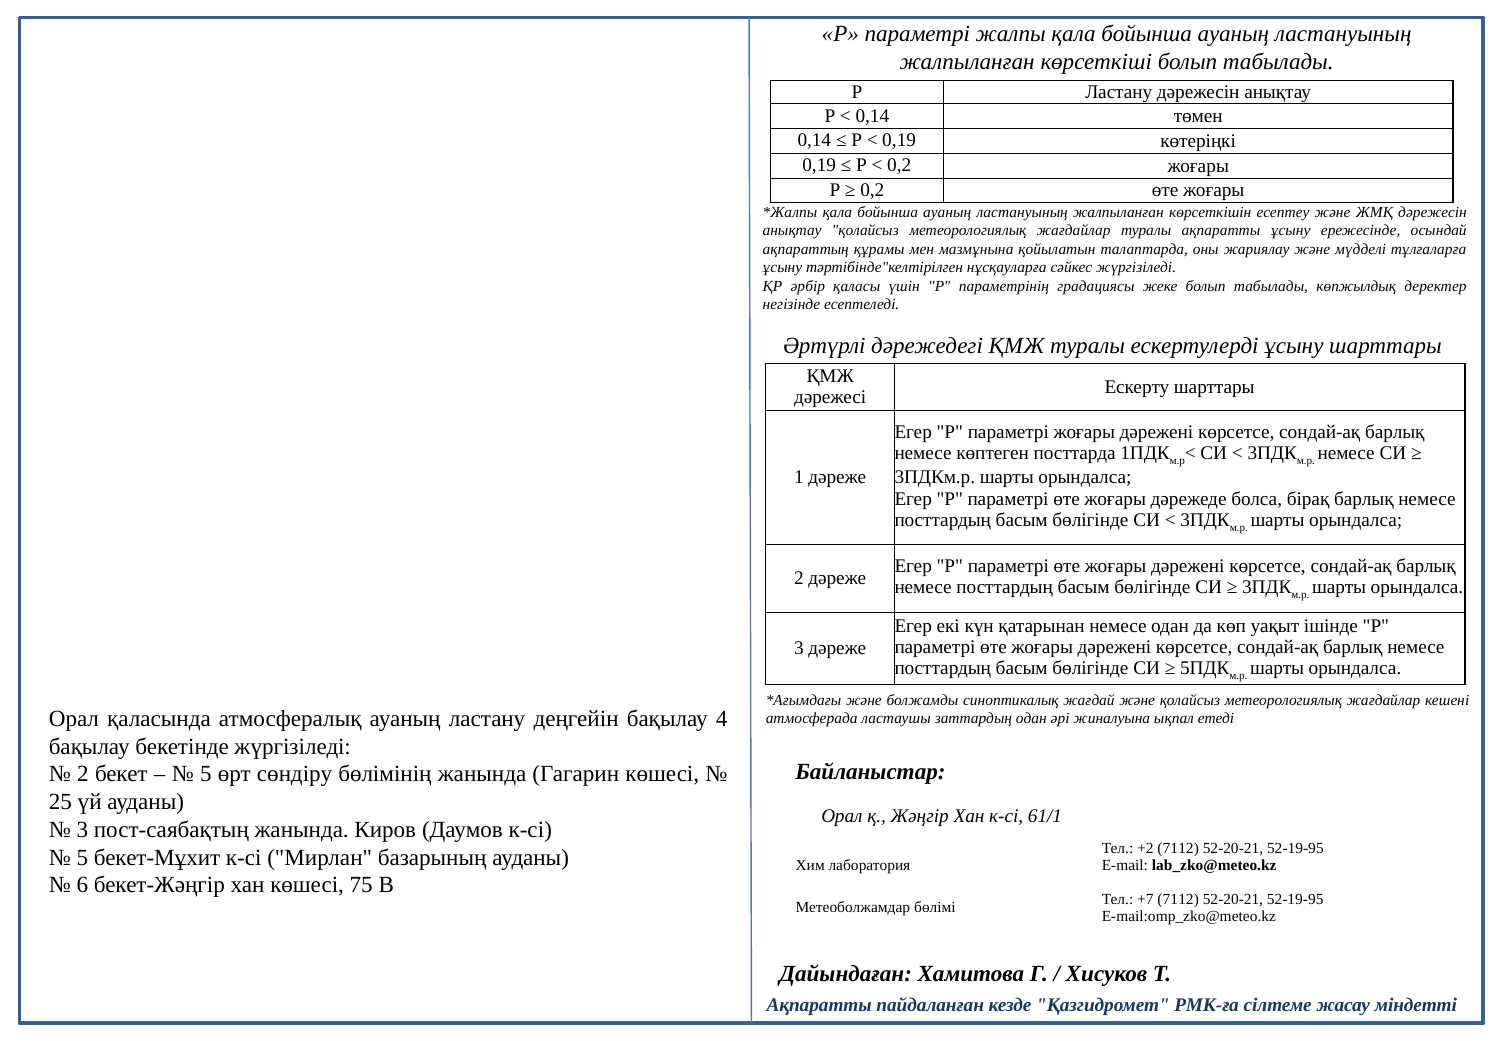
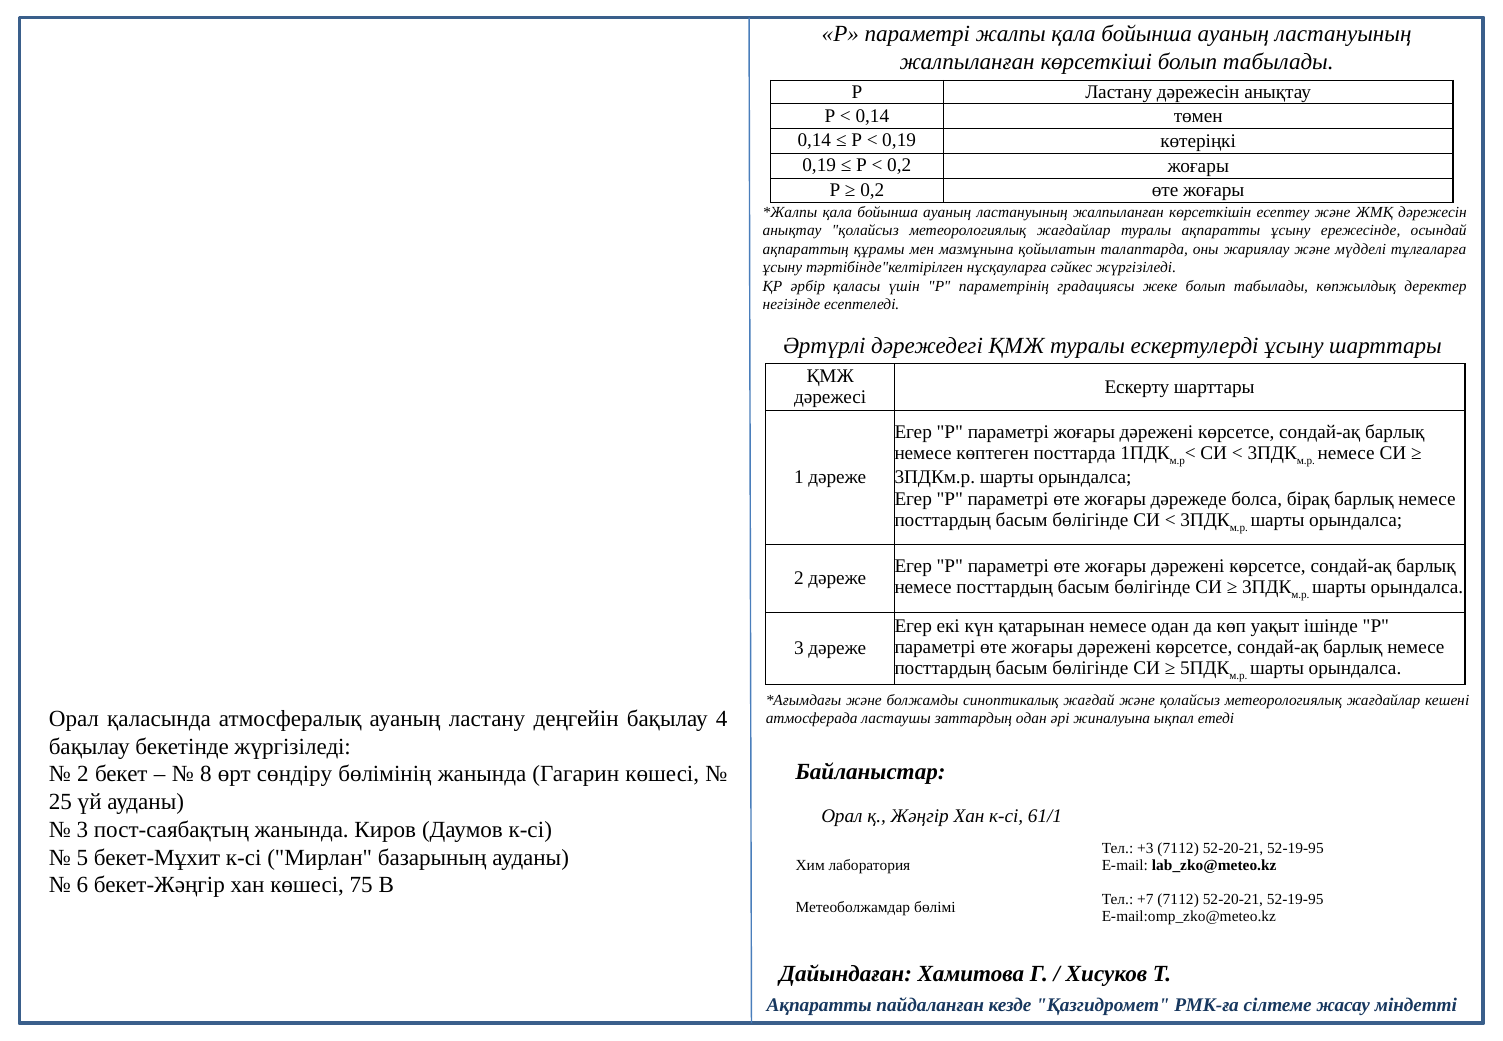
5 at (206, 774): 5 -> 8
+2: +2 -> +3
